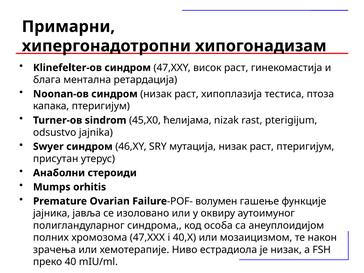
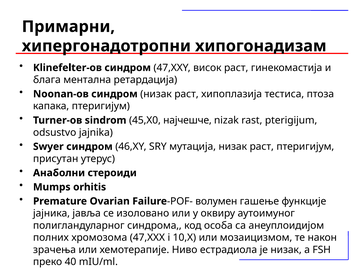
ћелијамa: ћелијамa -> најчешче
40,X: 40,X -> 10,X
